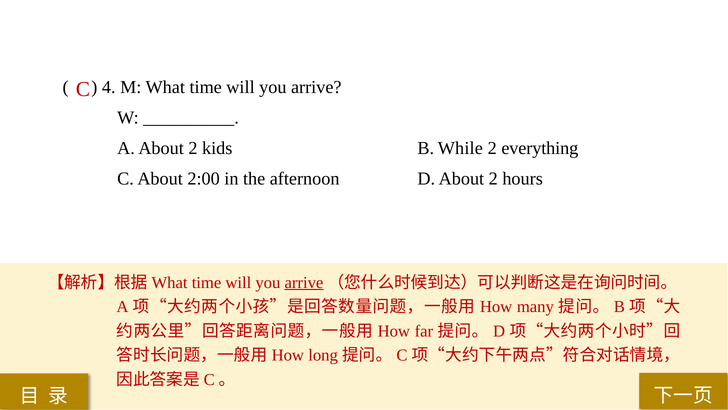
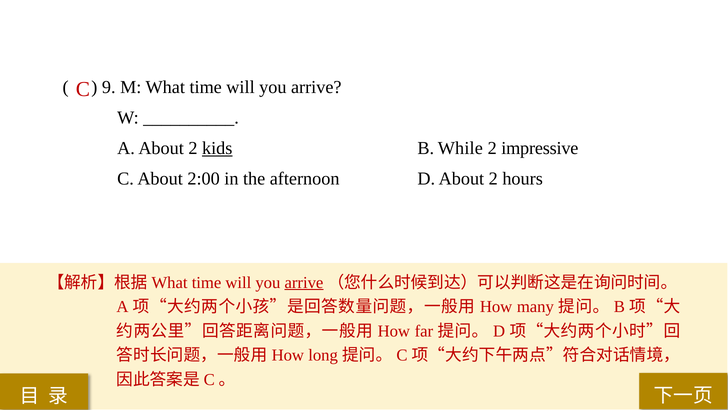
4: 4 -> 9
kids underline: none -> present
everything: everything -> impressive
